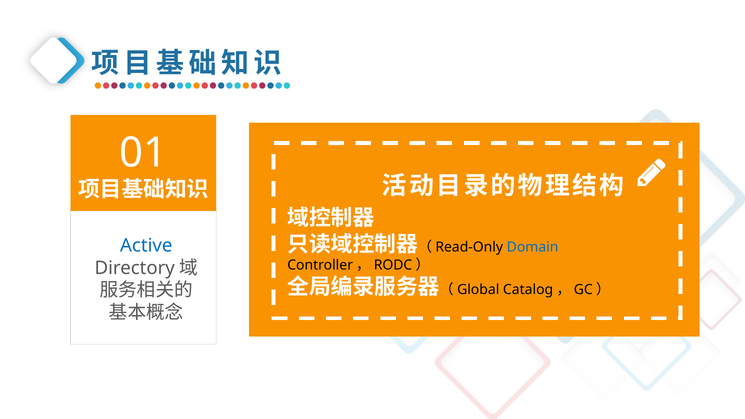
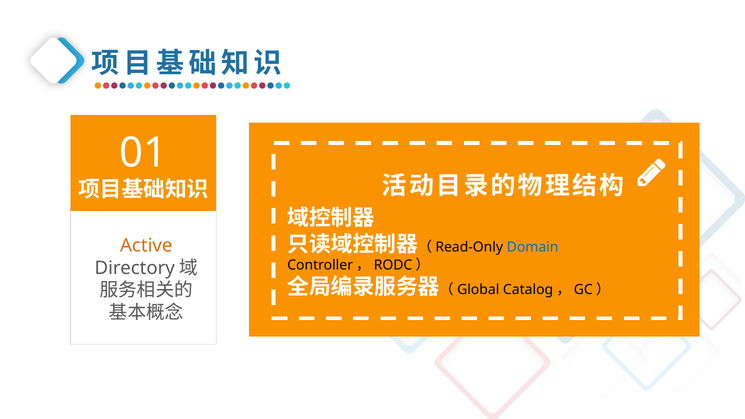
Active colour: blue -> orange
